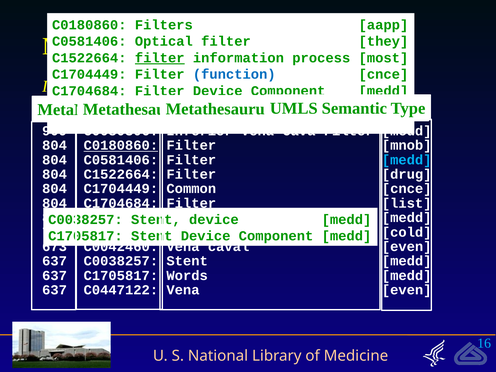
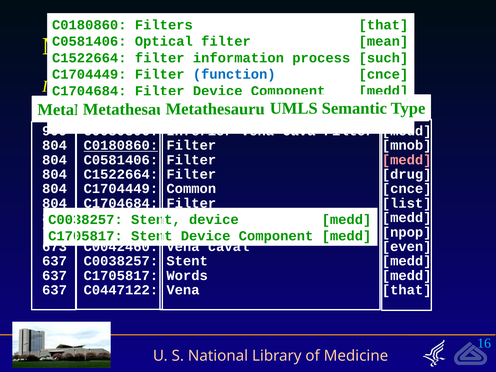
Filters aapp: aapp -> that
they: they -> mean
filter at (160, 58) underline: present -> none
most: most -> such
medd at (407, 160) colour: light blue -> pink
cold: cold -> npop
Vena even: even -> that
